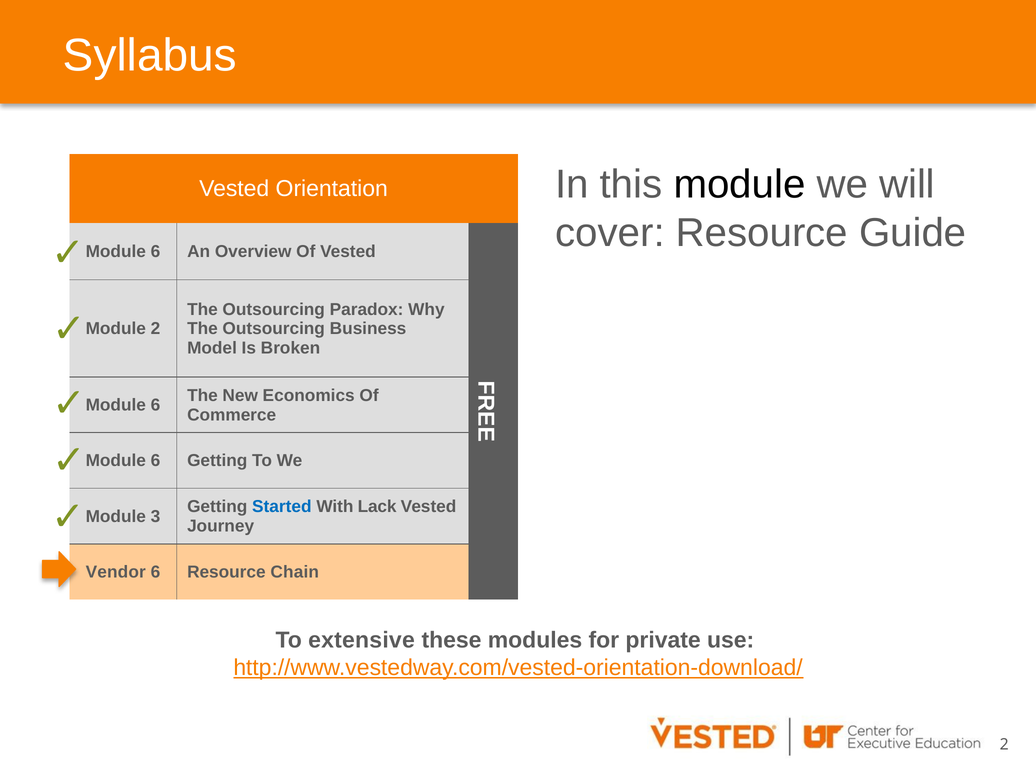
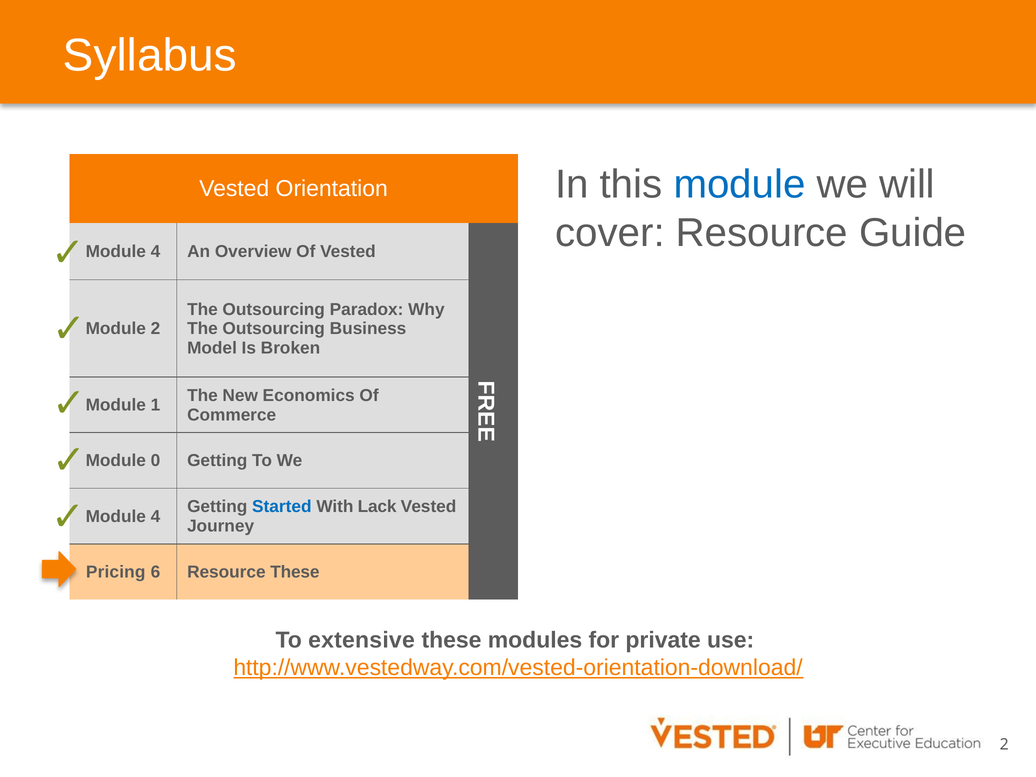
module at (740, 184) colour: black -> blue
6 at (155, 252): 6 -> 4
6 at (155, 405): 6 -> 1
6 at (155, 461): 6 -> 0
3 at (155, 516): 3 -> 4
Vendor: Vendor -> Pricing
Resource Chain: Chain -> These
